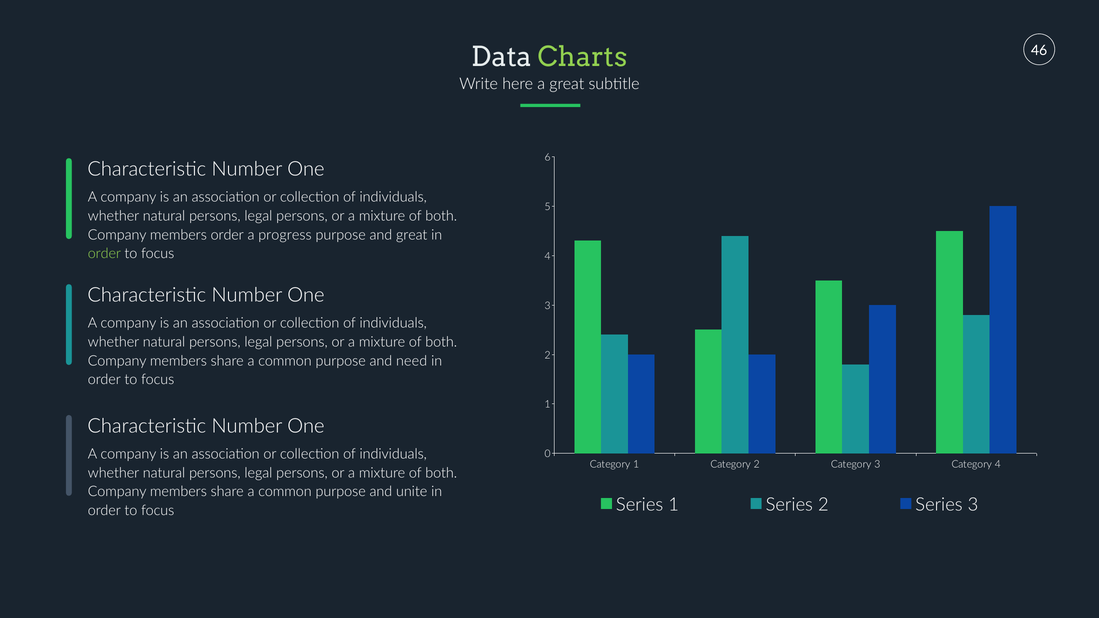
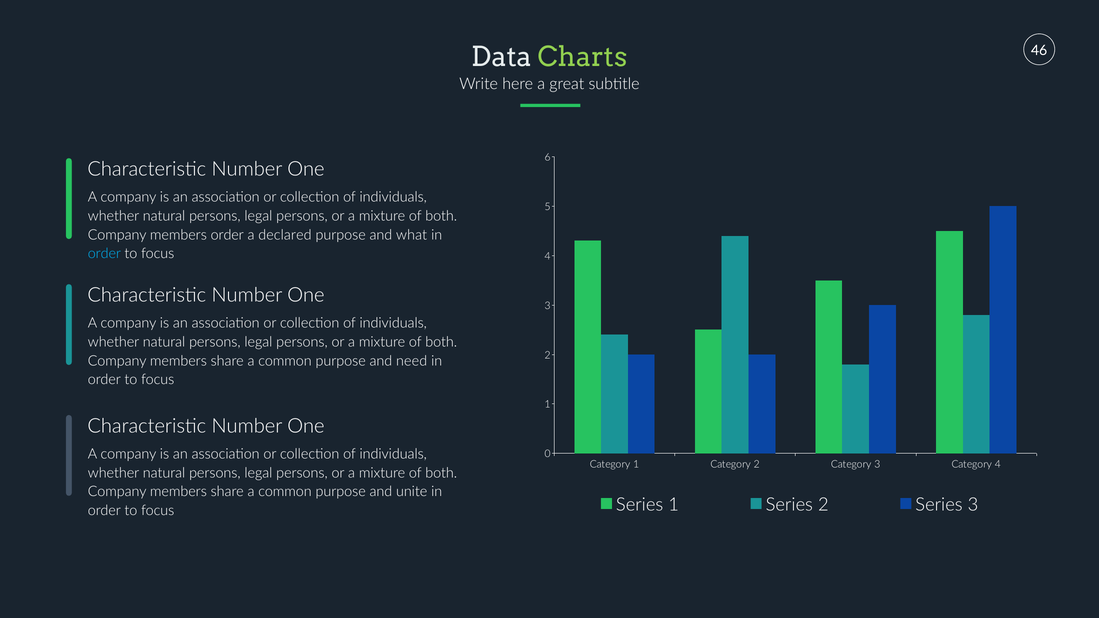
progress: progress -> declared
and great: great -> what
order at (104, 254) colour: light green -> light blue
